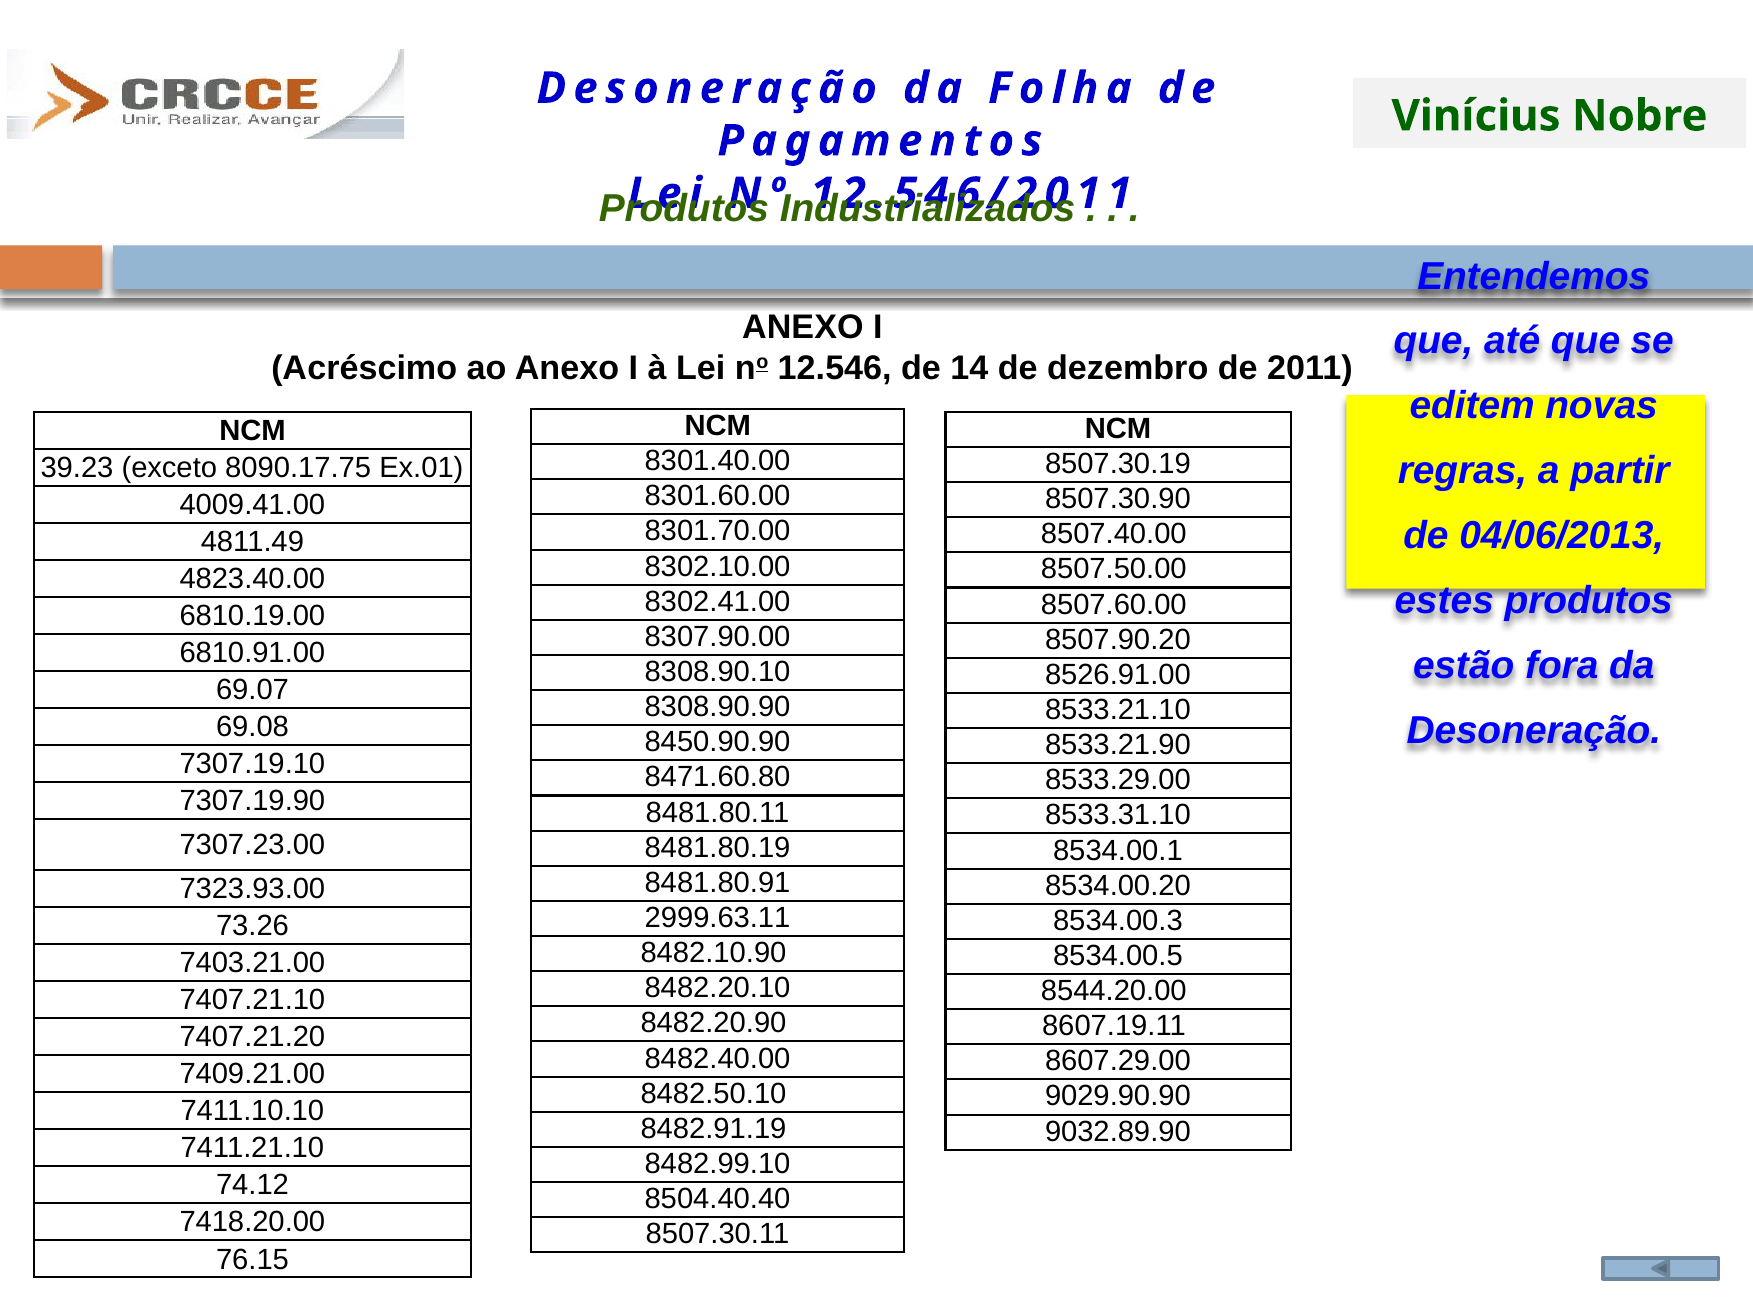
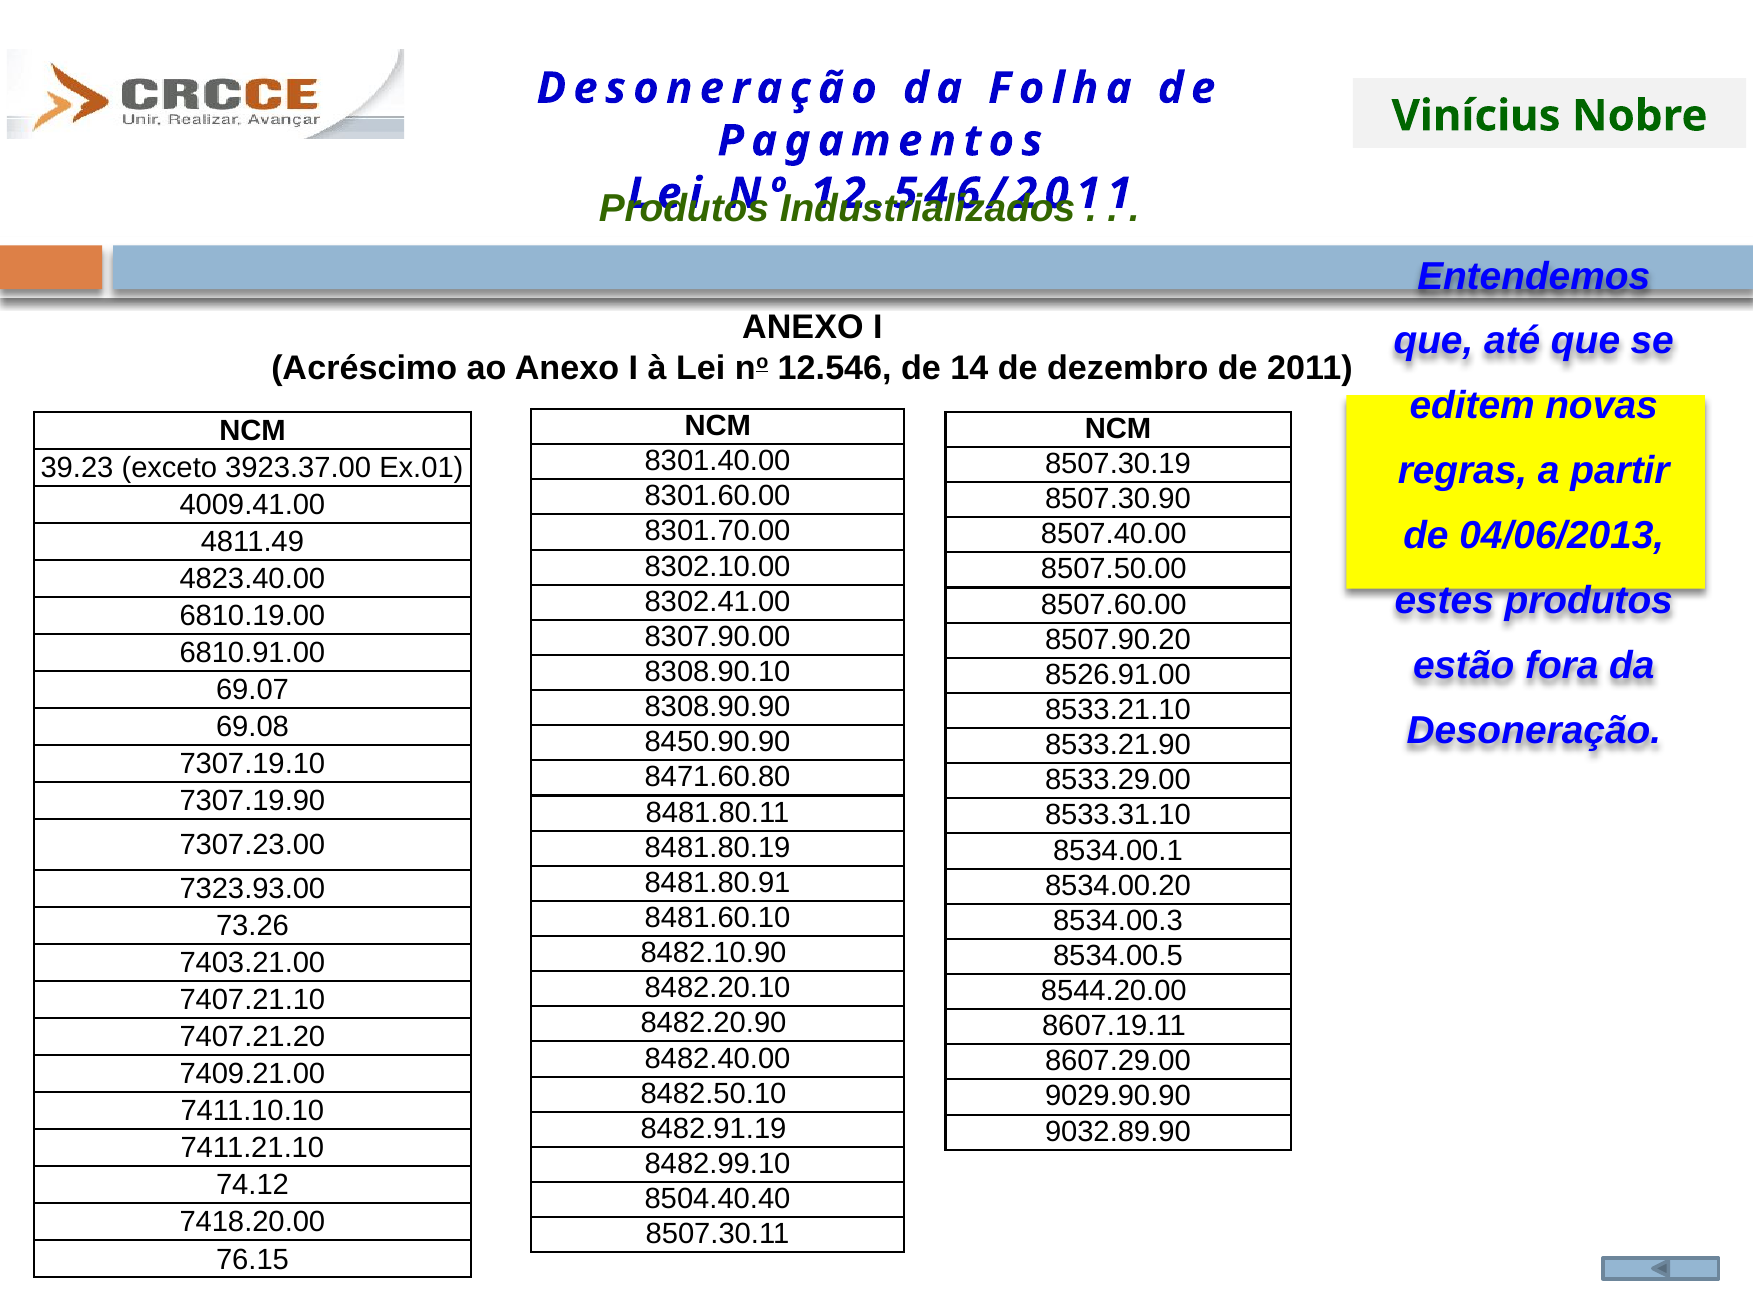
8090.17.75: 8090.17.75 -> 3923.37.00
2999.63.11: 2999.63.11 -> 8481.60.10
